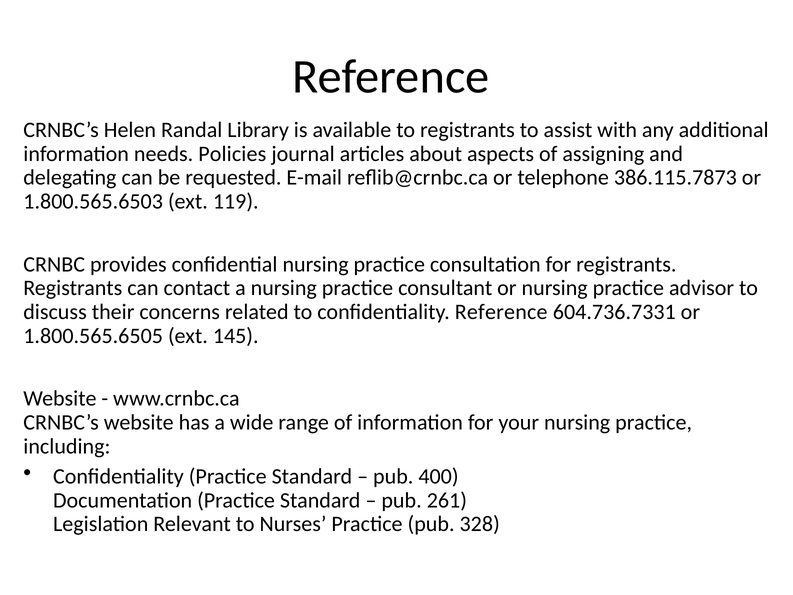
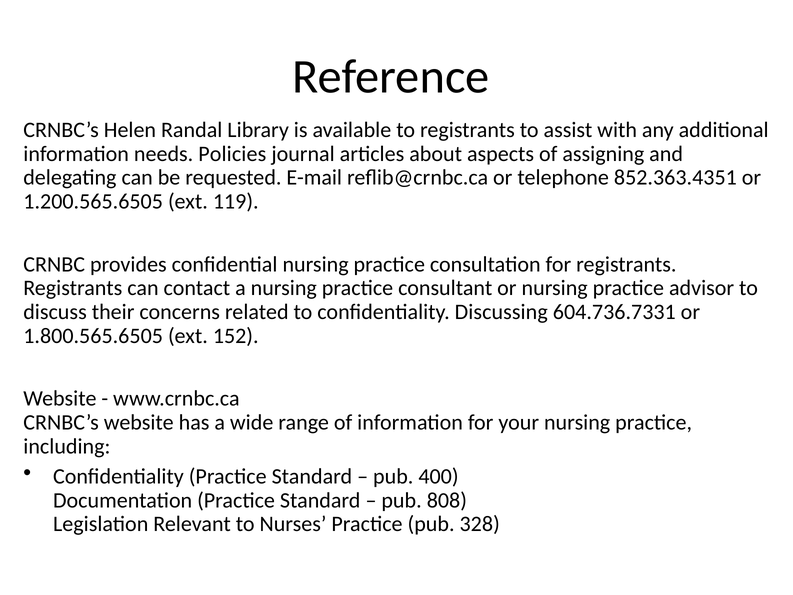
386.115.7873: 386.115.7873 -> 852.363.4351
1.800.565.6503: 1.800.565.6503 -> 1.200.565.6505
confidentiality Reference: Reference -> Discussing
145: 145 -> 152
261: 261 -> 808
